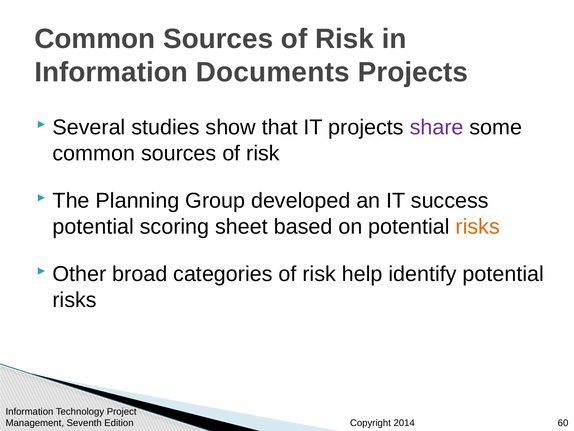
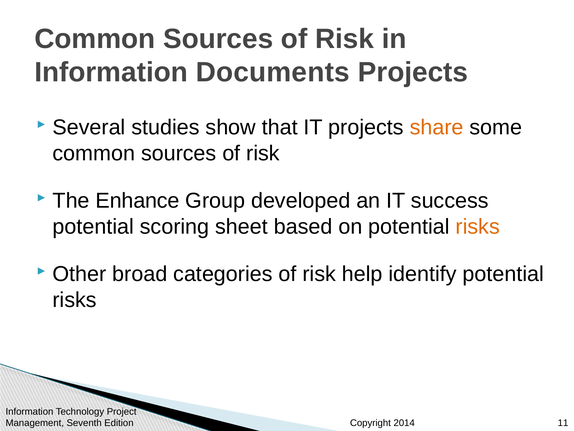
share colour: purple -> orange
Planning: Planning -> Enhance
60: 60 -> 11
